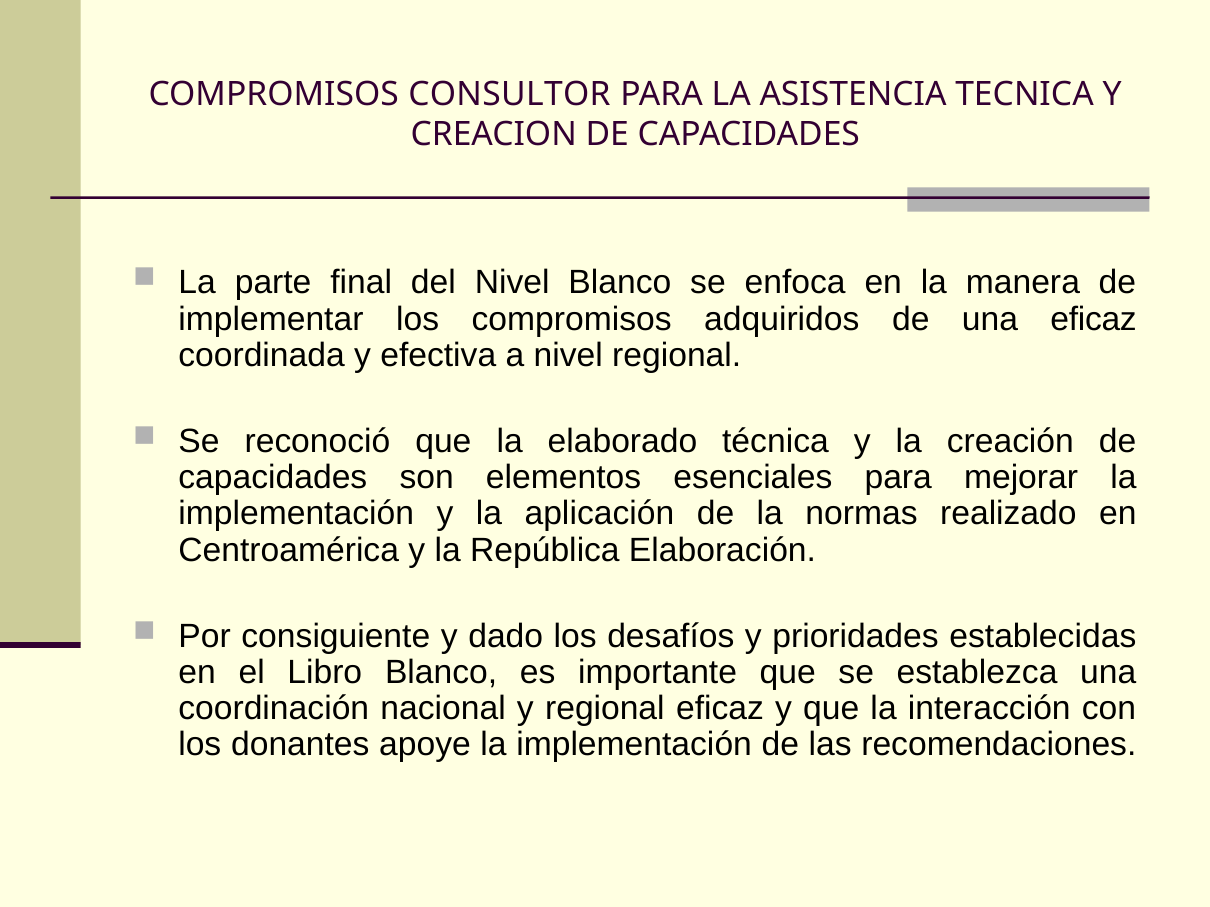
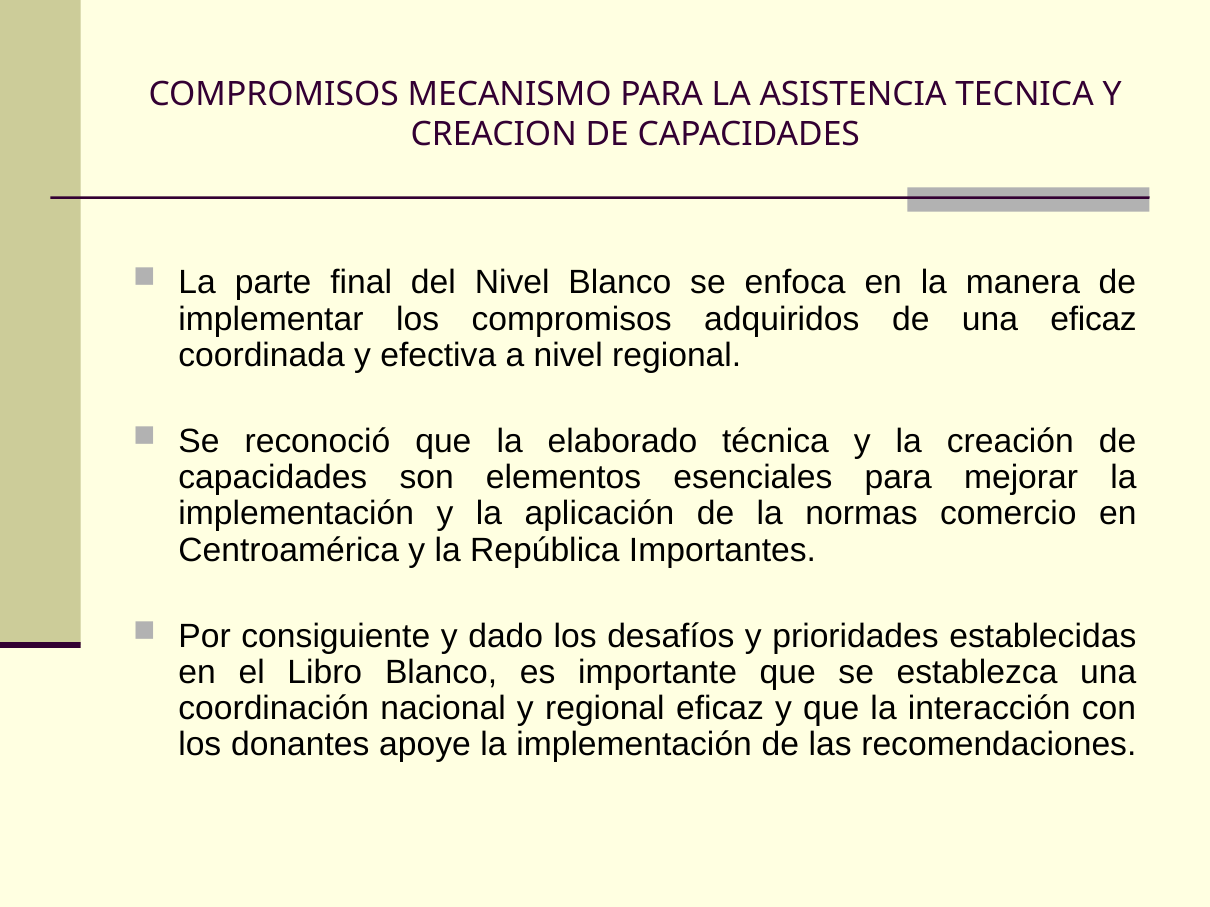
CONSULTOR: CONSULTOR -> MECANISMO
realizado: realizado -> comercio
Elaboración: Elaboración -> Importantes
